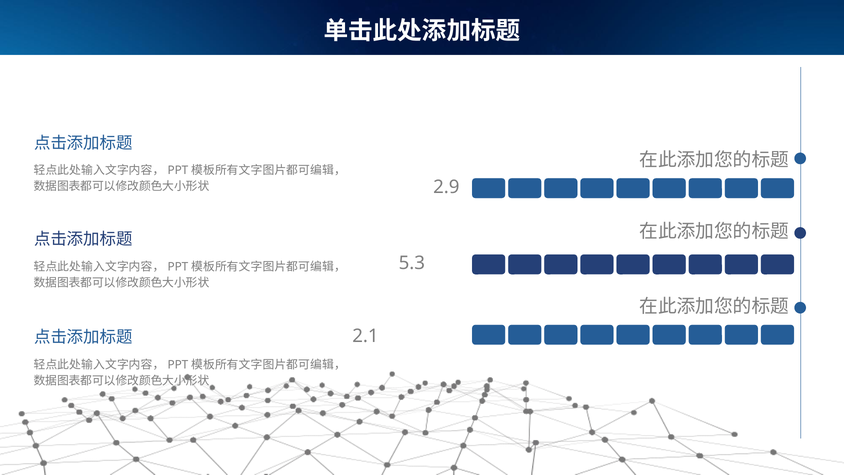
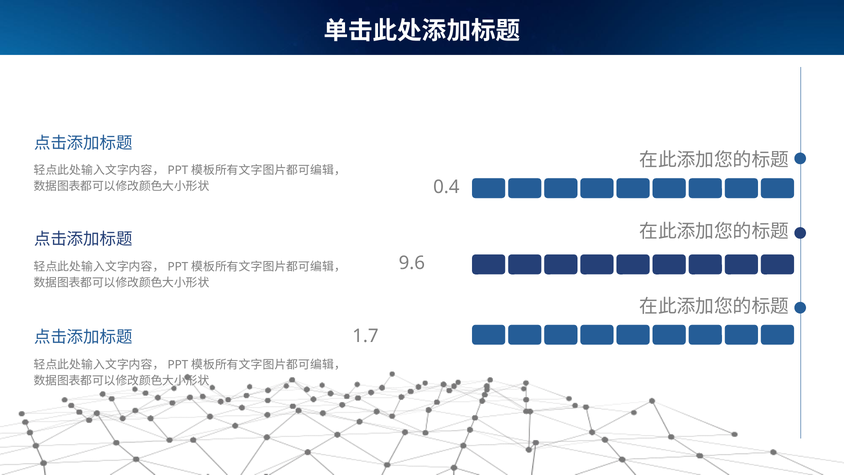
2.9: 2.9 -> 0.4
5.3: 5.3 -> 9.6
2.1: 2.1 -> 1.7
